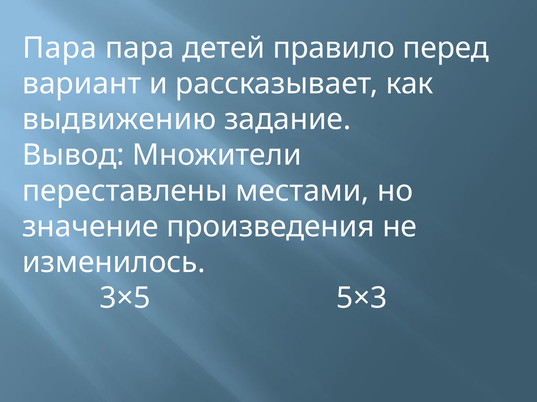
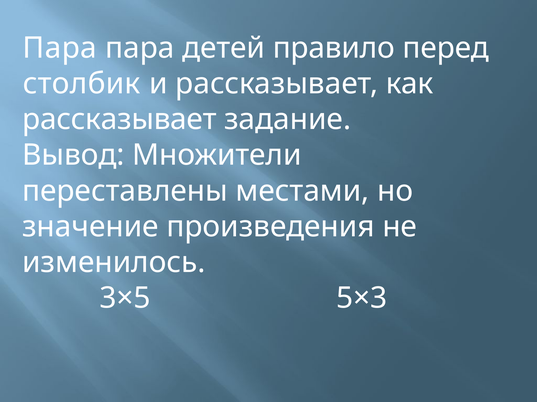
вариант: вариант -> столбик
выдвижению at (119, 120): выдвижению -> рассказывает
